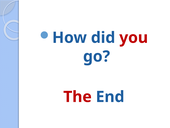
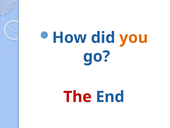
you colour: red -> orange
